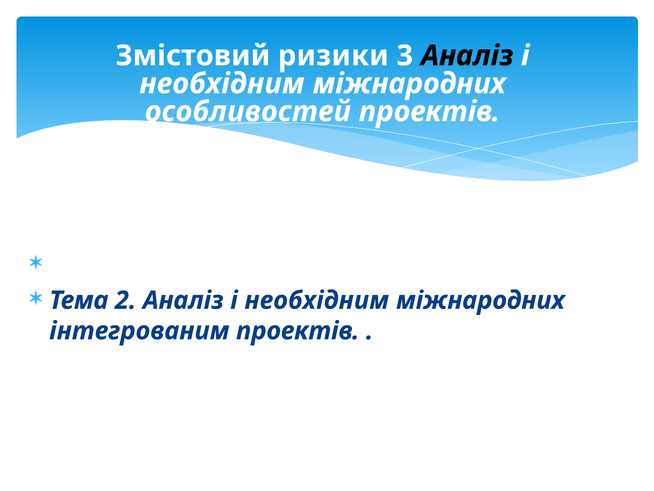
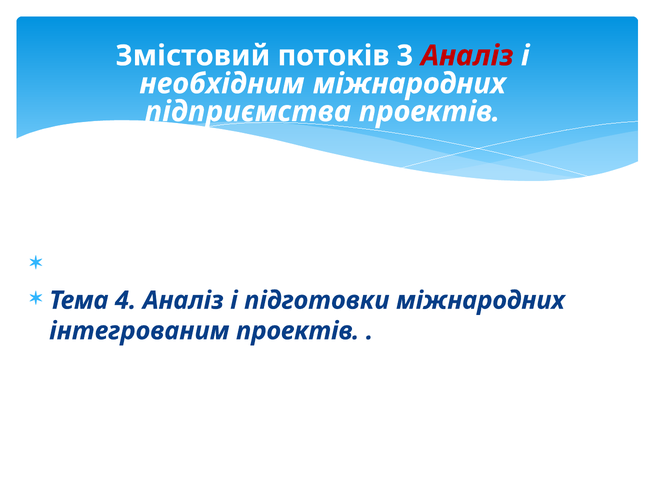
ризики: ризики -> потоків
Аналіз at (467, 56) colour: black -> red
особливостей: особливостей -> підприємства
2: 2 -> 4
необхідним at (317, 300): необхідним -> підготовки
